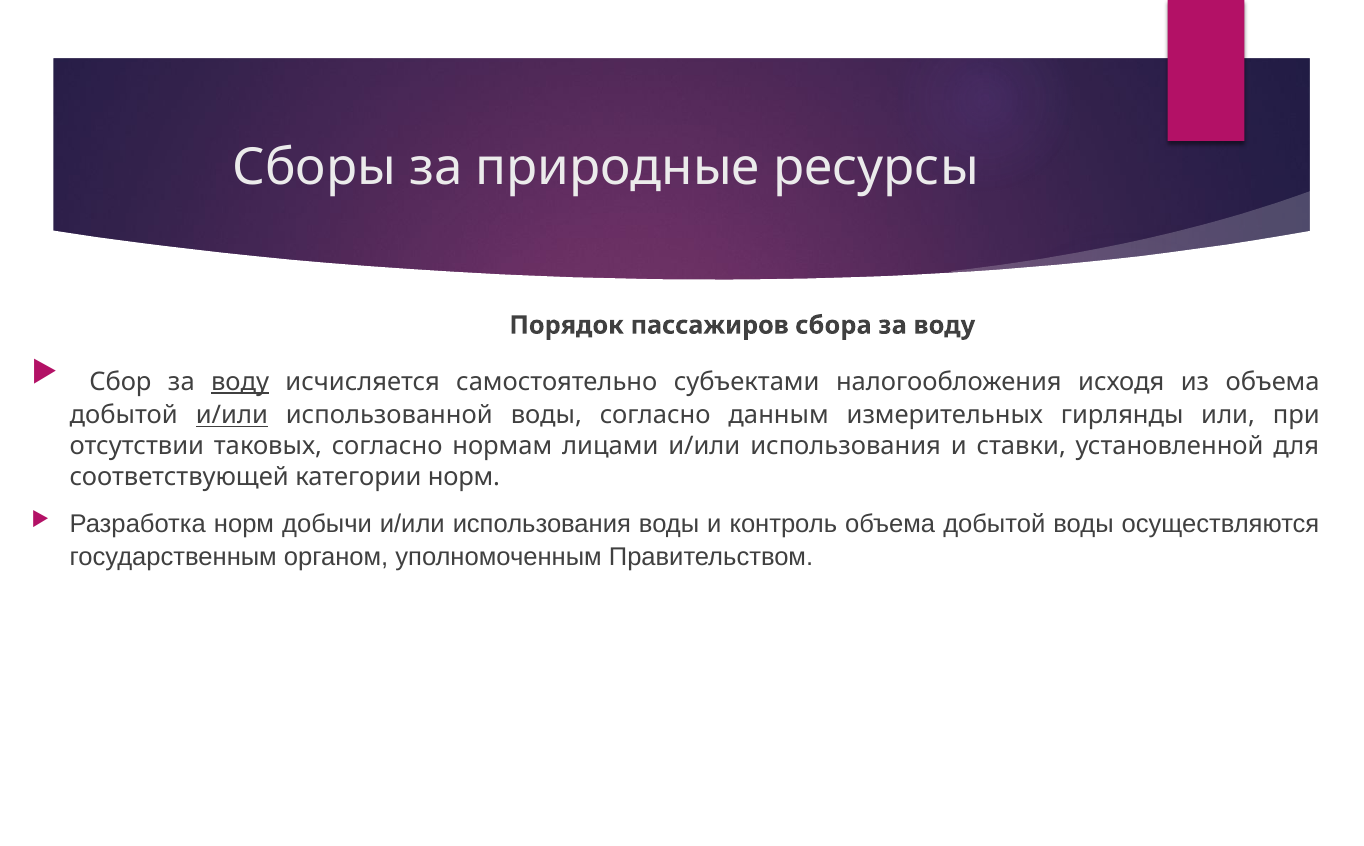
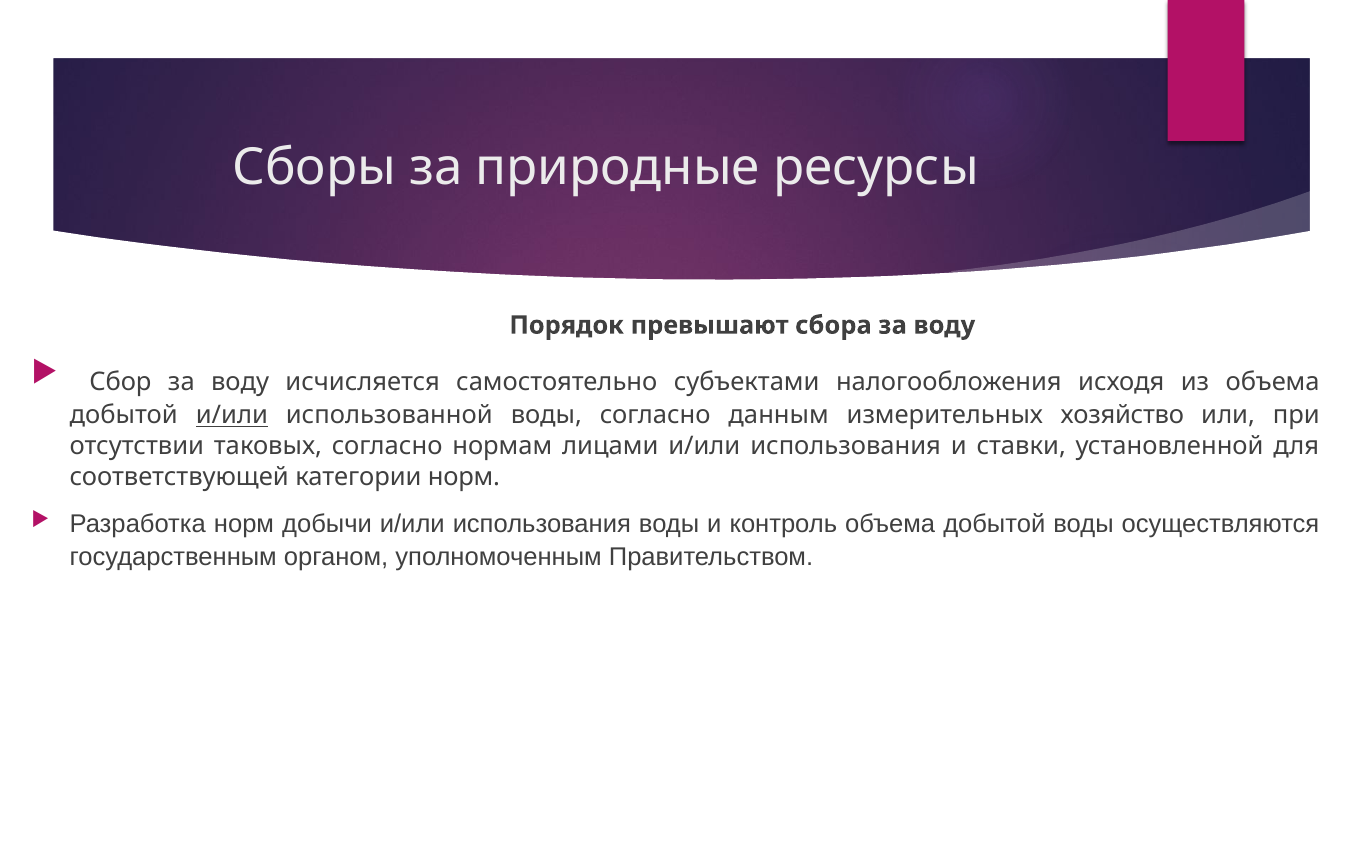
пассажиров: пассажиров -> превышают
воду at (240, 382) underline: present -> none
гирлянды: гирлянды -> хозяйство
